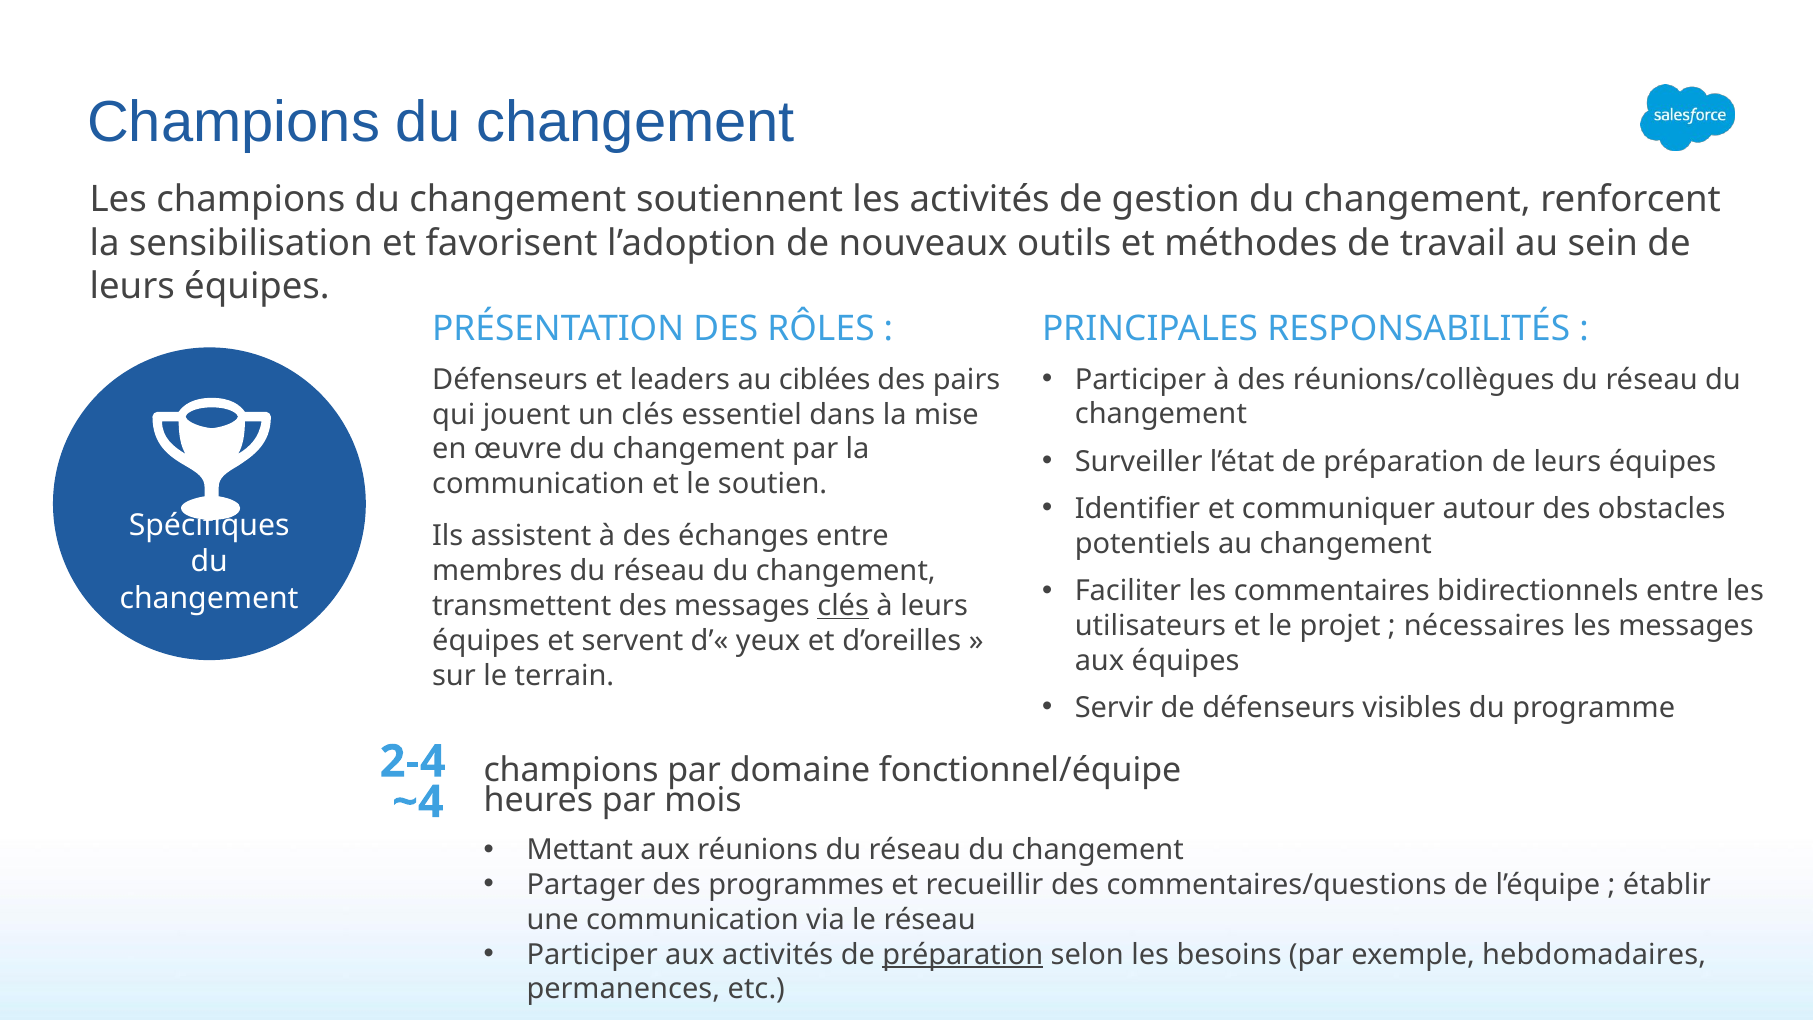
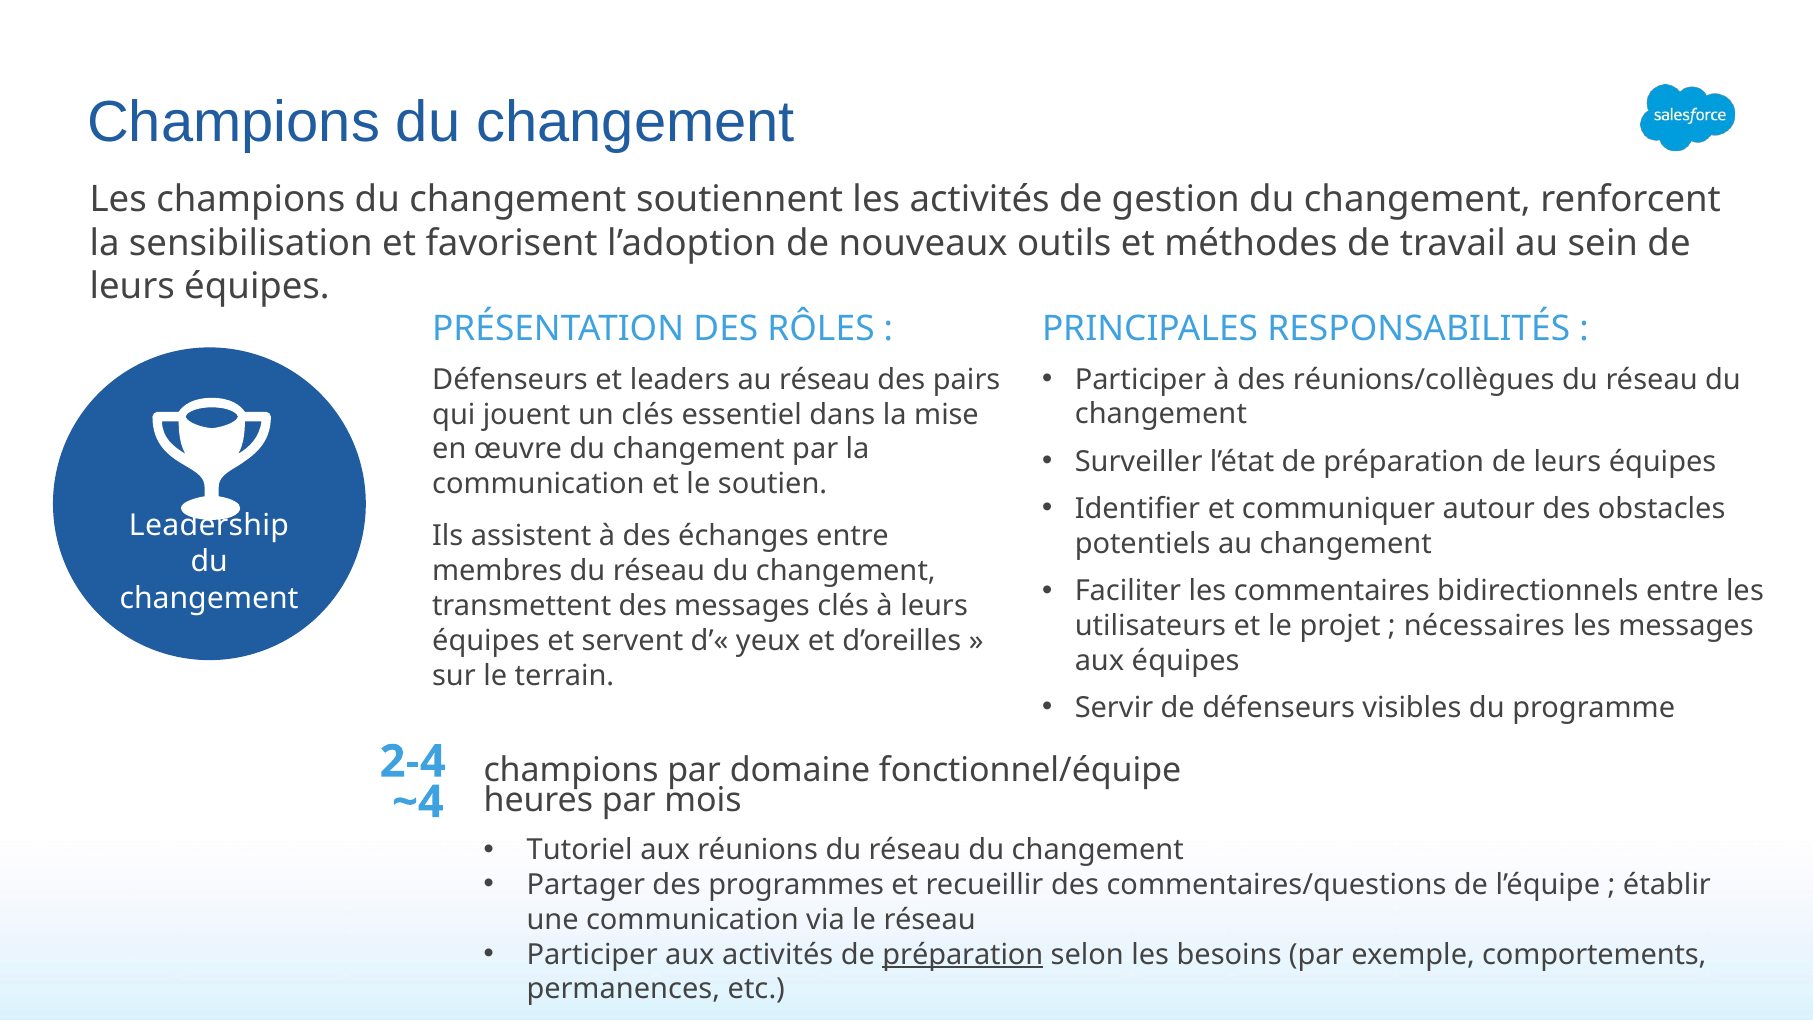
au ciblées: ciblées -> réseau
Spécifiques: Spécifiques -> Leadership
clés at (843, 606) underline: present -> none
Mettant: Mettant -> Tutoriel
hebdomadaires: hebdomadaires -> comportements
